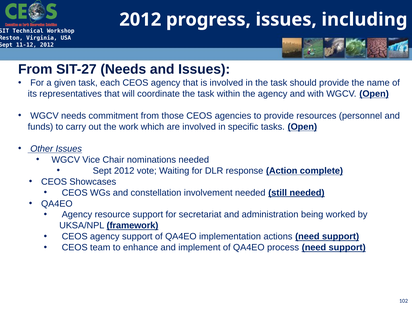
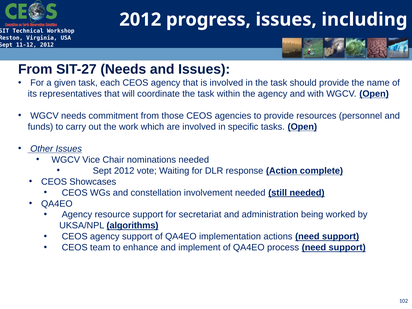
framework: framework -> algorithms
